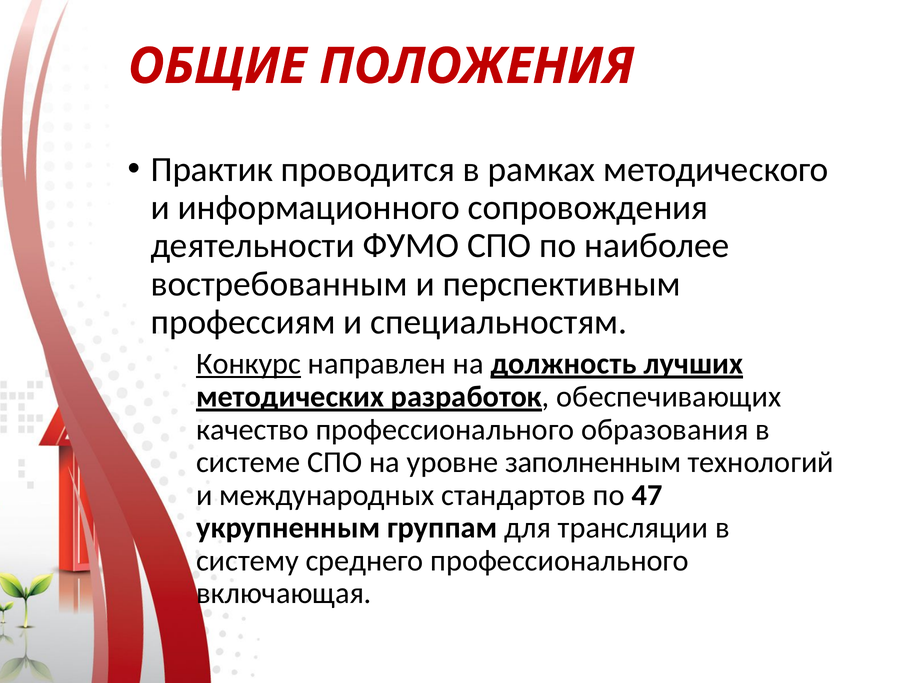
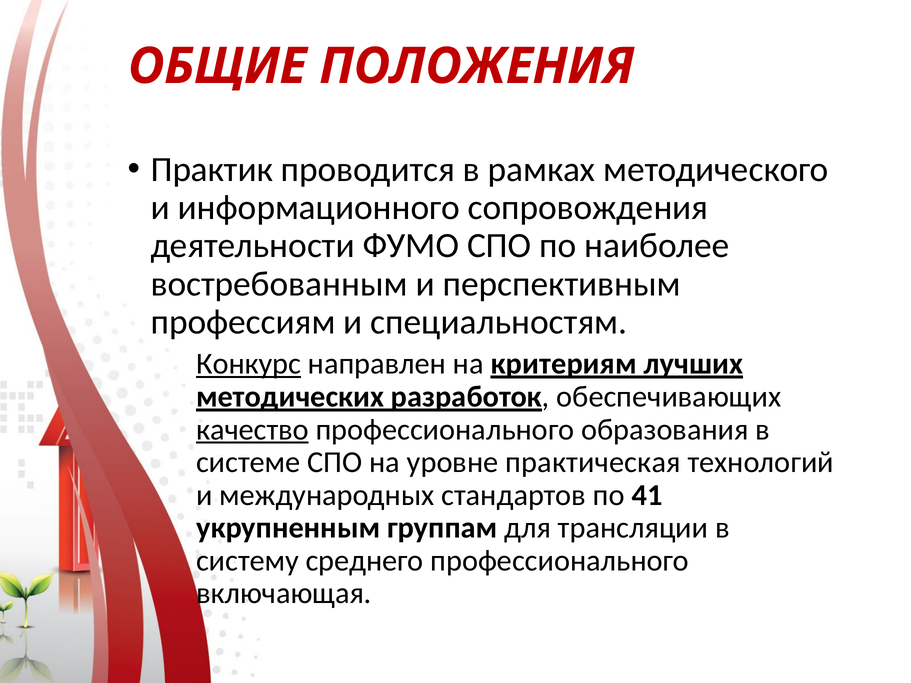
должность: должность -> критериям
качество underline: none -> present
заполненным: заполненным -> практическая
47: 47 -> 41
